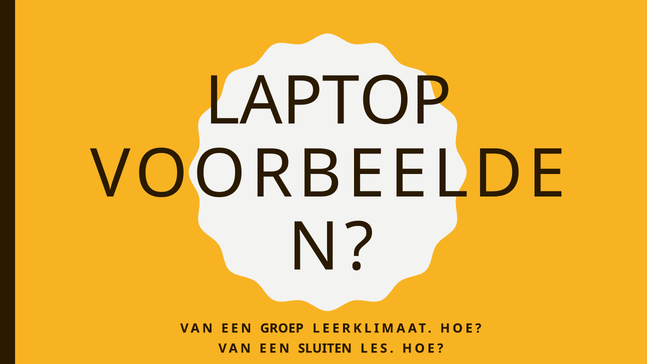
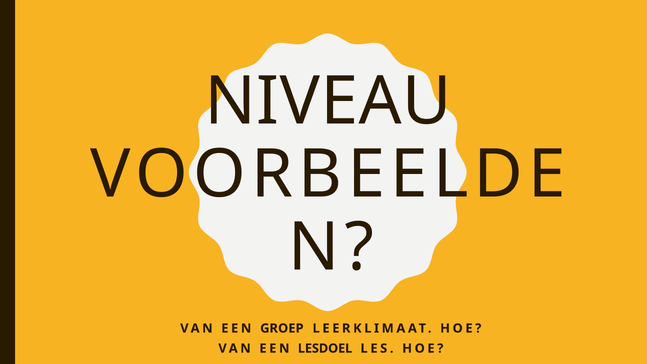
LAPTOP: LAPTOP -> NIVEAU
SLUITEN: SLUITEN -> LESDOEL
